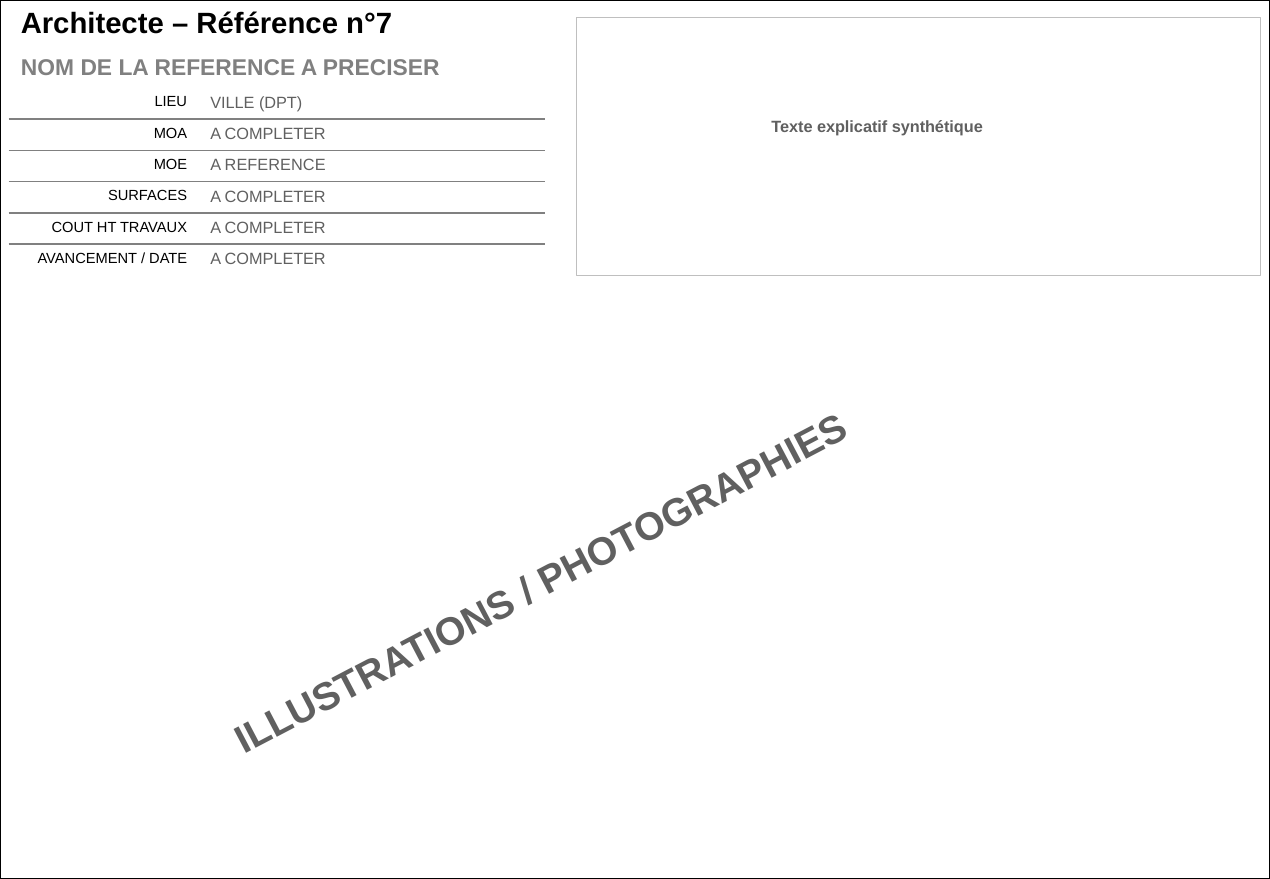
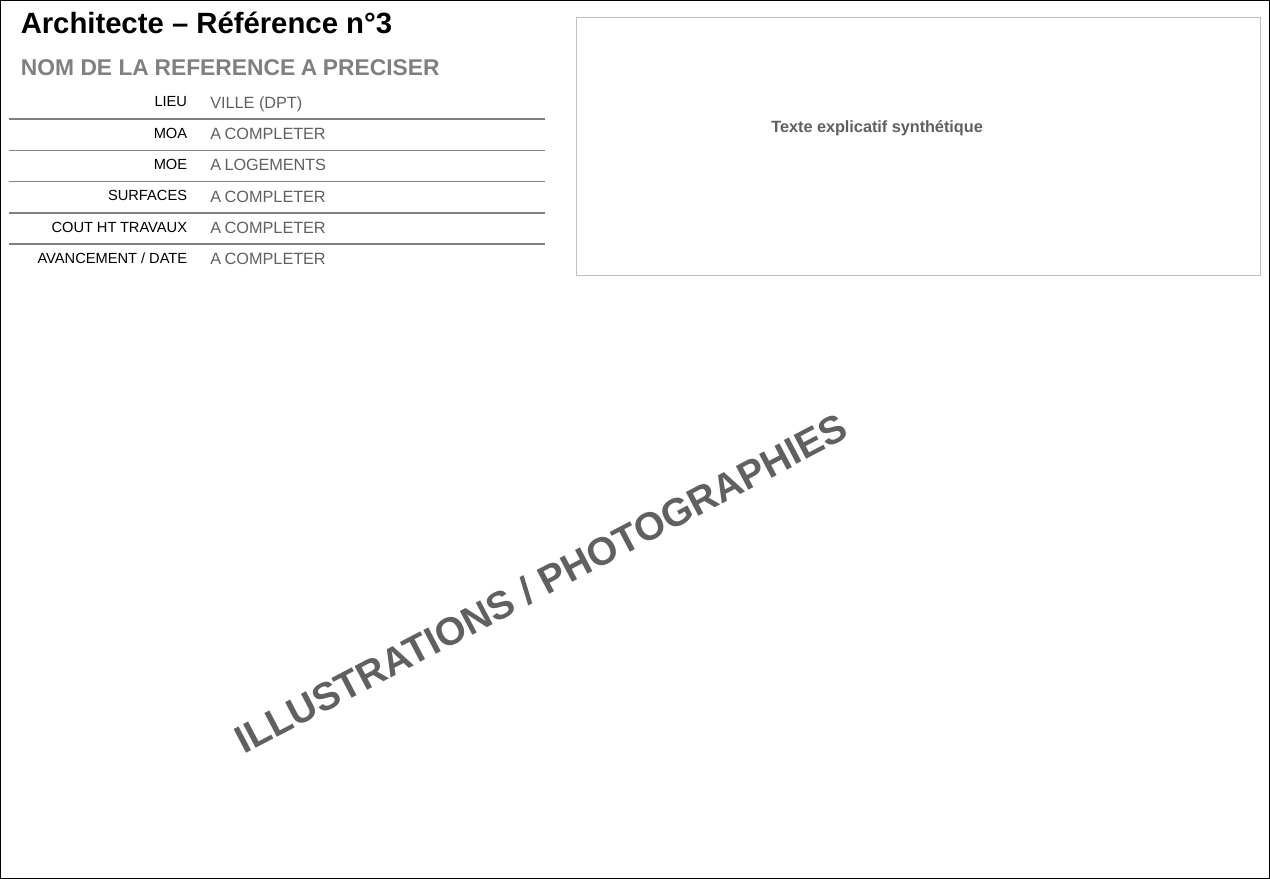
n°7: n°7 -> n°3
A REFERENCE: REFERENCE -> LOGEMENTS
